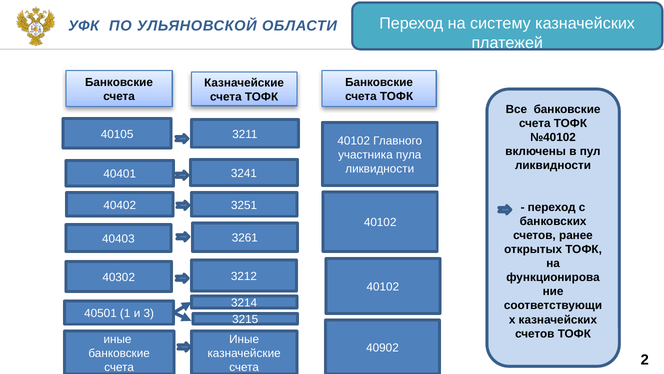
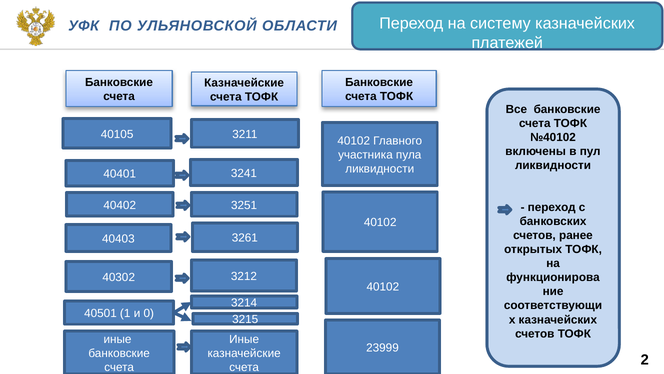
3: 3 -> 0
40902: 40902 -> 23999
